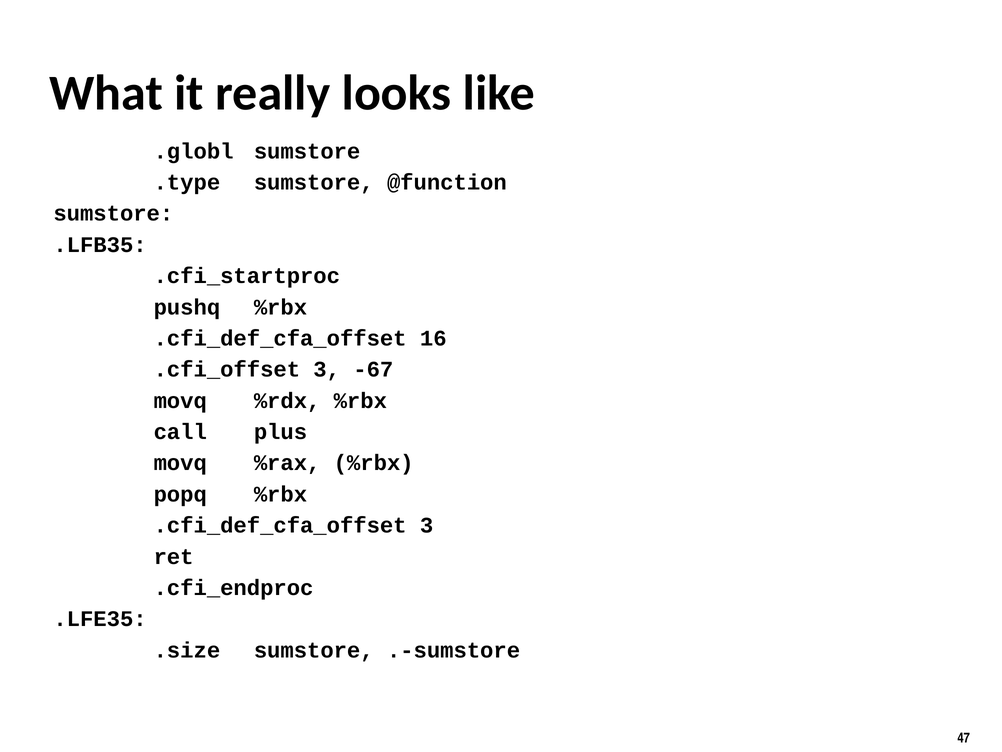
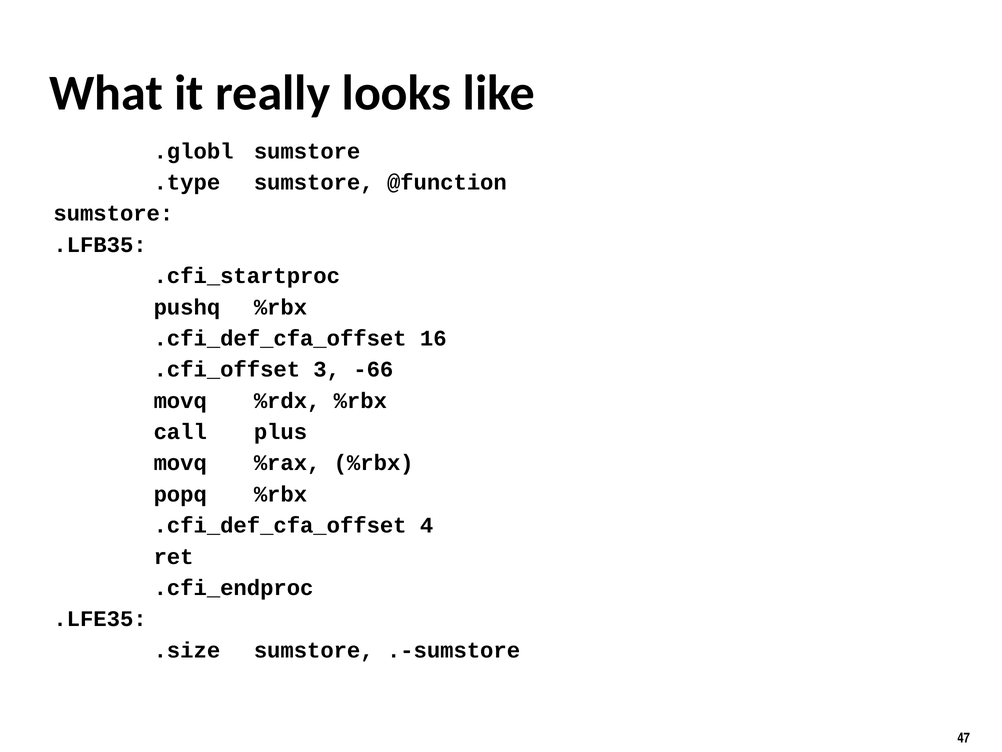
-67: -67 -> -66
.cfi_def_cfa_offset 3: 3 -> 4
